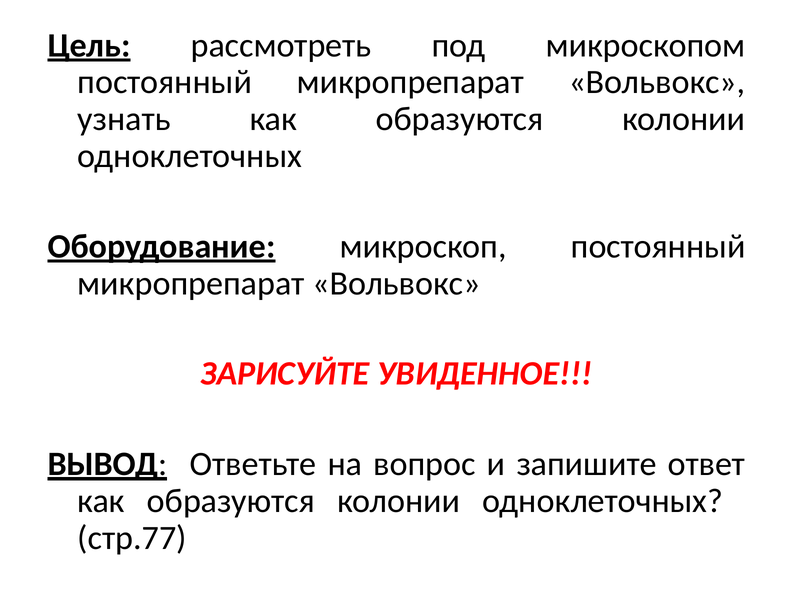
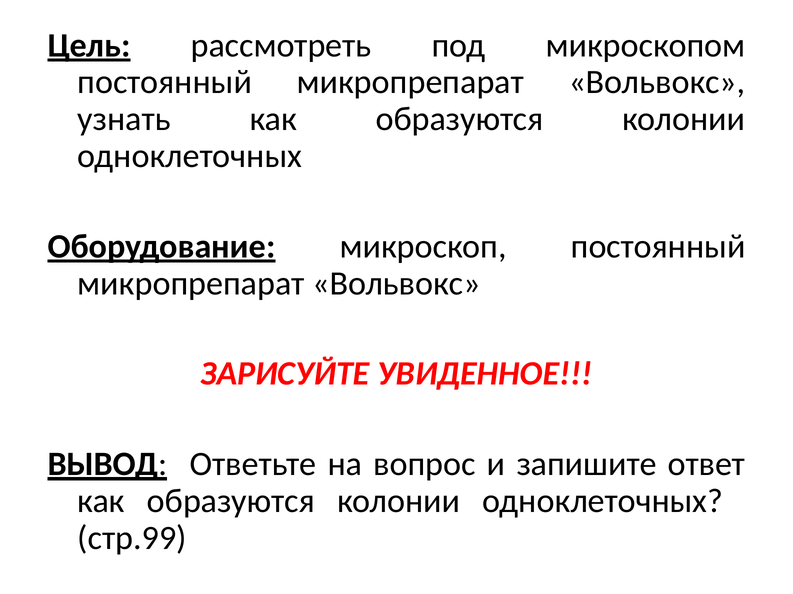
стр.77: стр.77 -> стр.99
